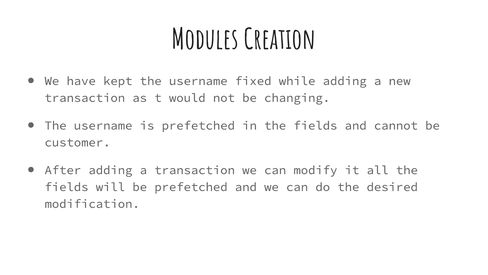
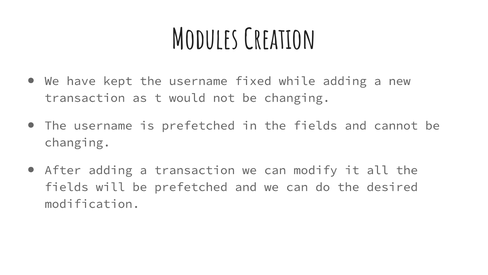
customer at (78, 142): customer -> changing
